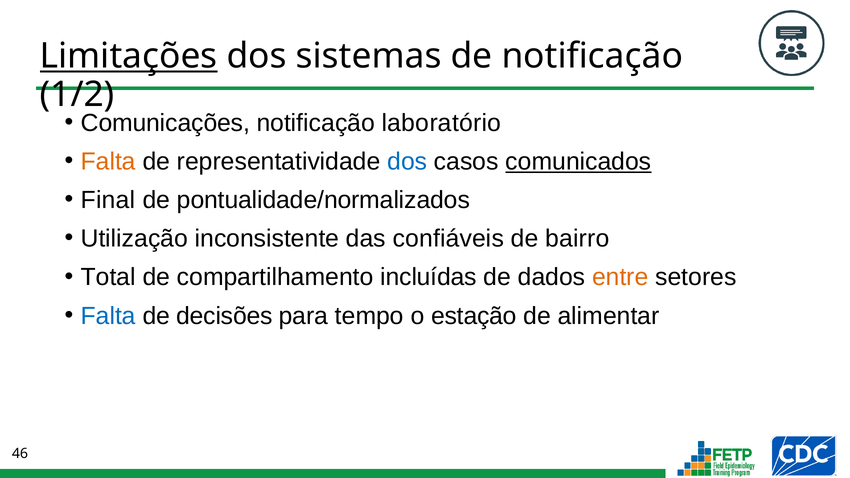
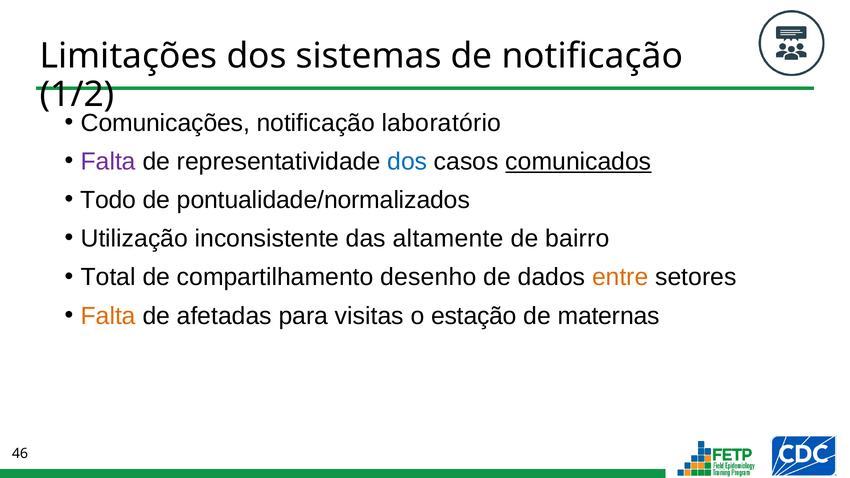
Limitações underline: present -> none
Falta at (108, 162) colour: orange -> purple
Final: Final -> Todo
confiáveis: confiáveis -> altamente
incluídas: incluídas -> desenho
Falta at (108, 316) colour: blue -> orange
decisões: decisões -> afetadas
tempo: tempo -> visitas
alimentar: alimentar -> maternas
